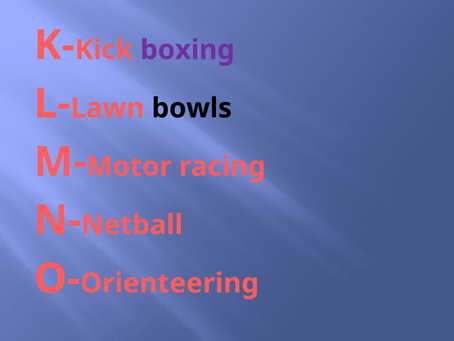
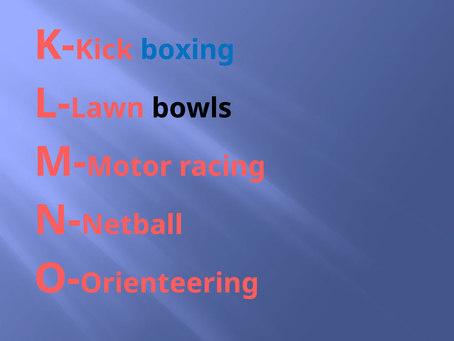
boxing colour: purple -> blue
